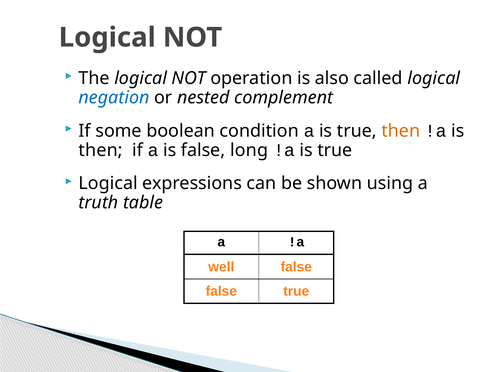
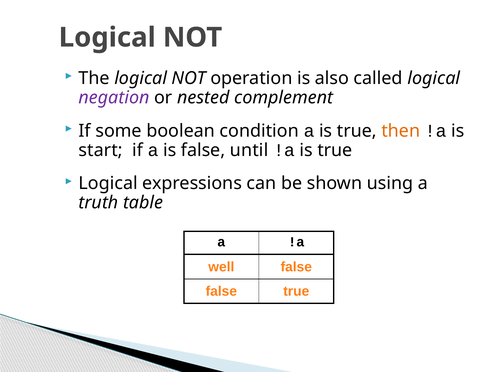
negation colour: blue -> purple
then at (101, 150): then -> start
long: long -> until
